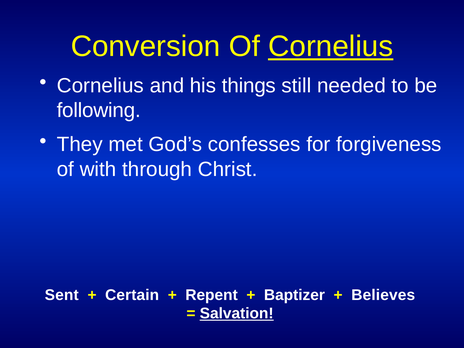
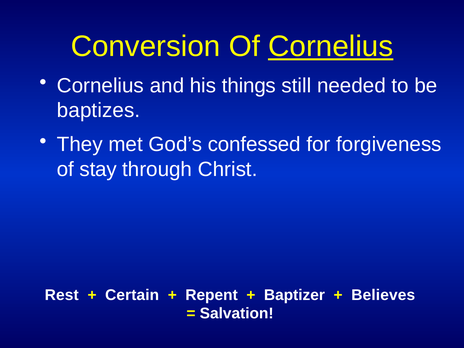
following: following -> baptizes
confesses: confesses -> confessed
with: with -> stay
Sent: Sent -> Rest
Salvation underline: present -> none
